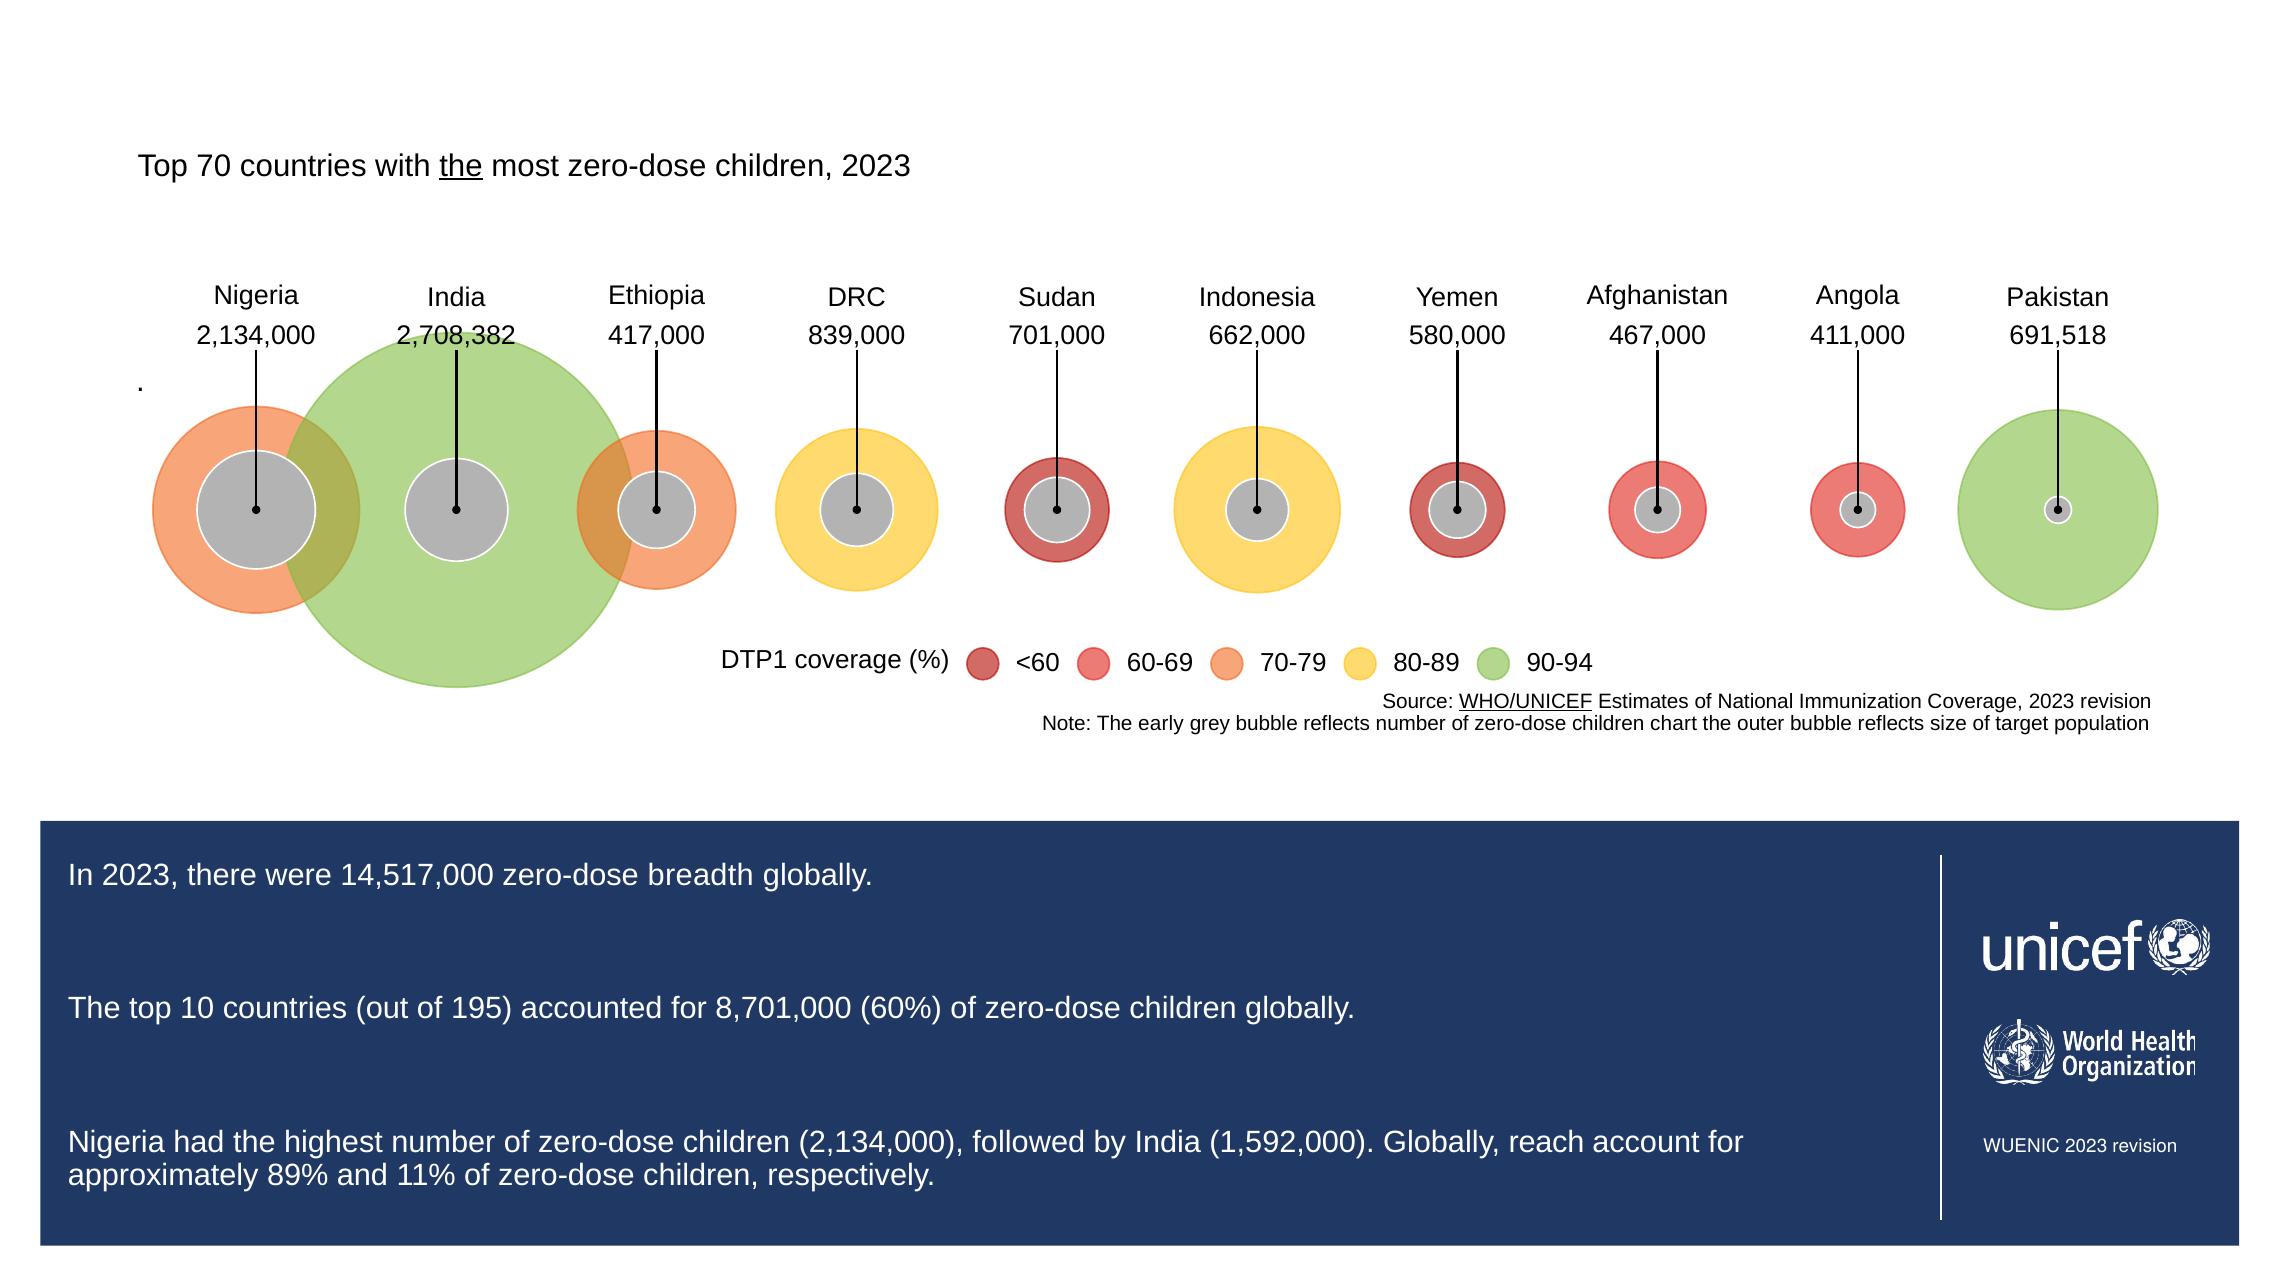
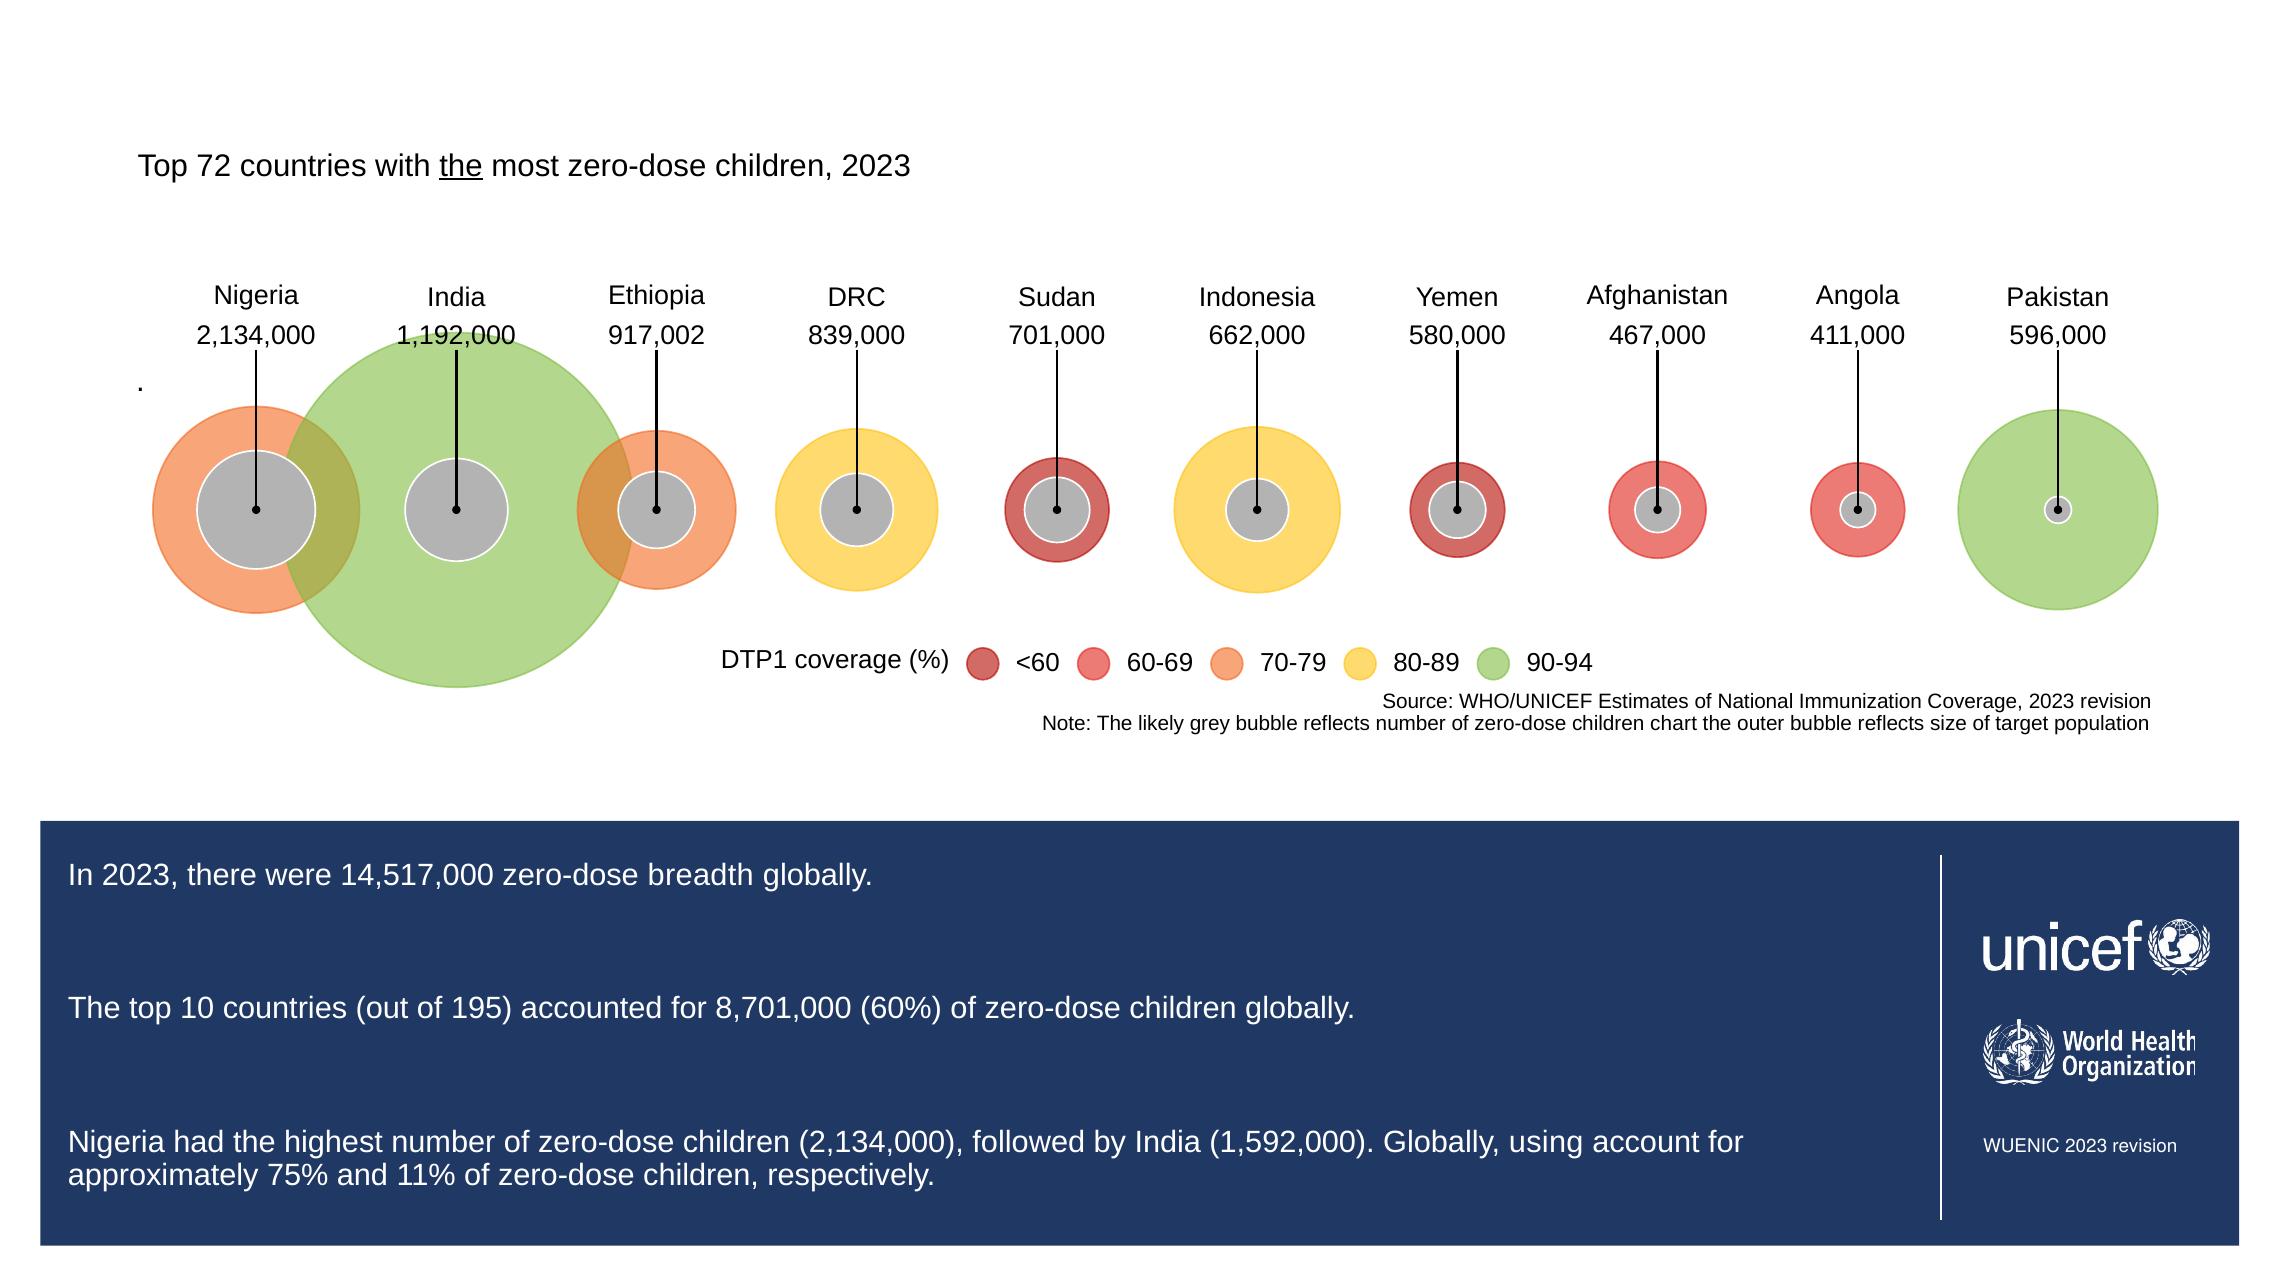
70: 70 -> 72
2,708,382: 2,708,382 -> 1,192,000
417,000: 417,000 -> 917,002
691,518: 691,518 -> 596,000
WHO/UNICEF underline: present -> none
early: early -> likely
reach: reach -> using
89%: 89% -> 75%
